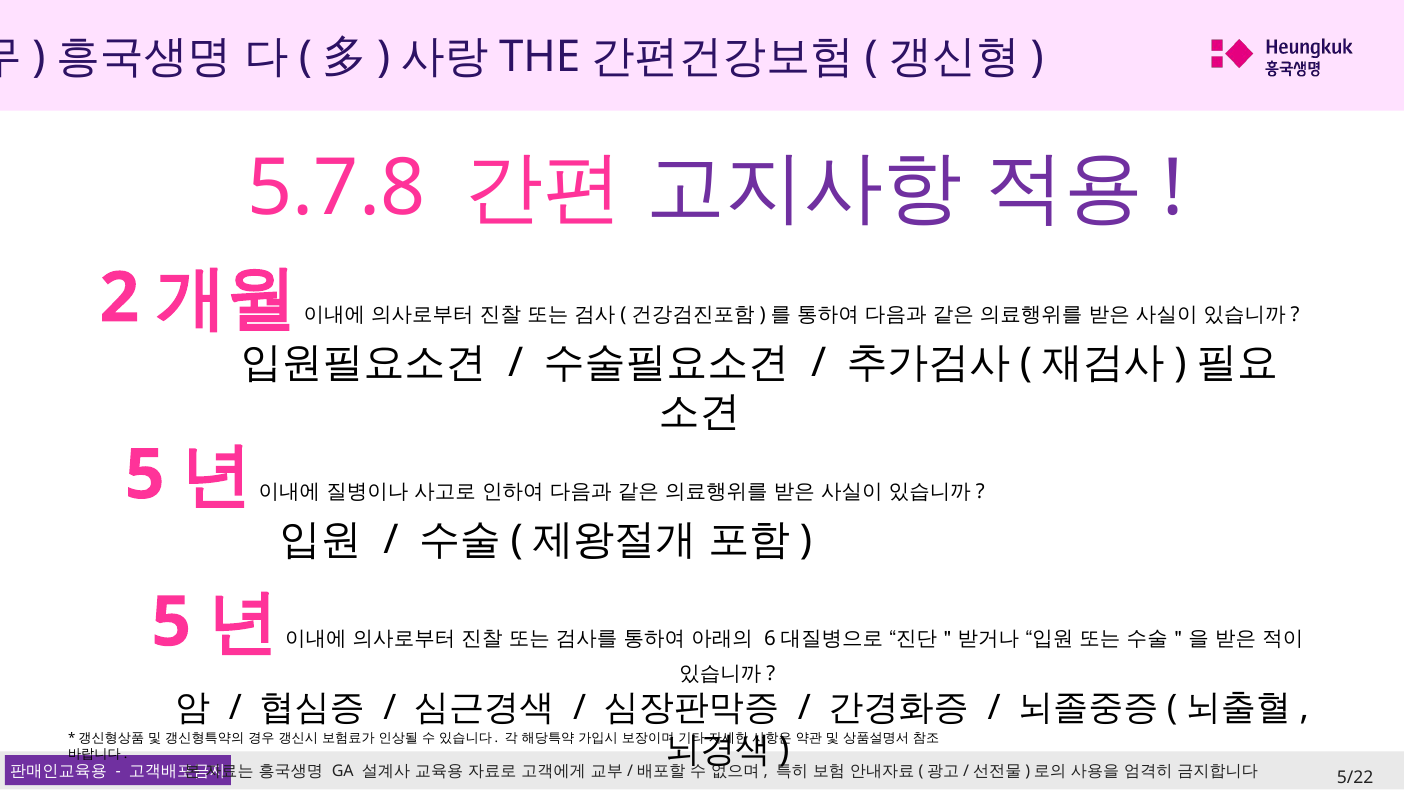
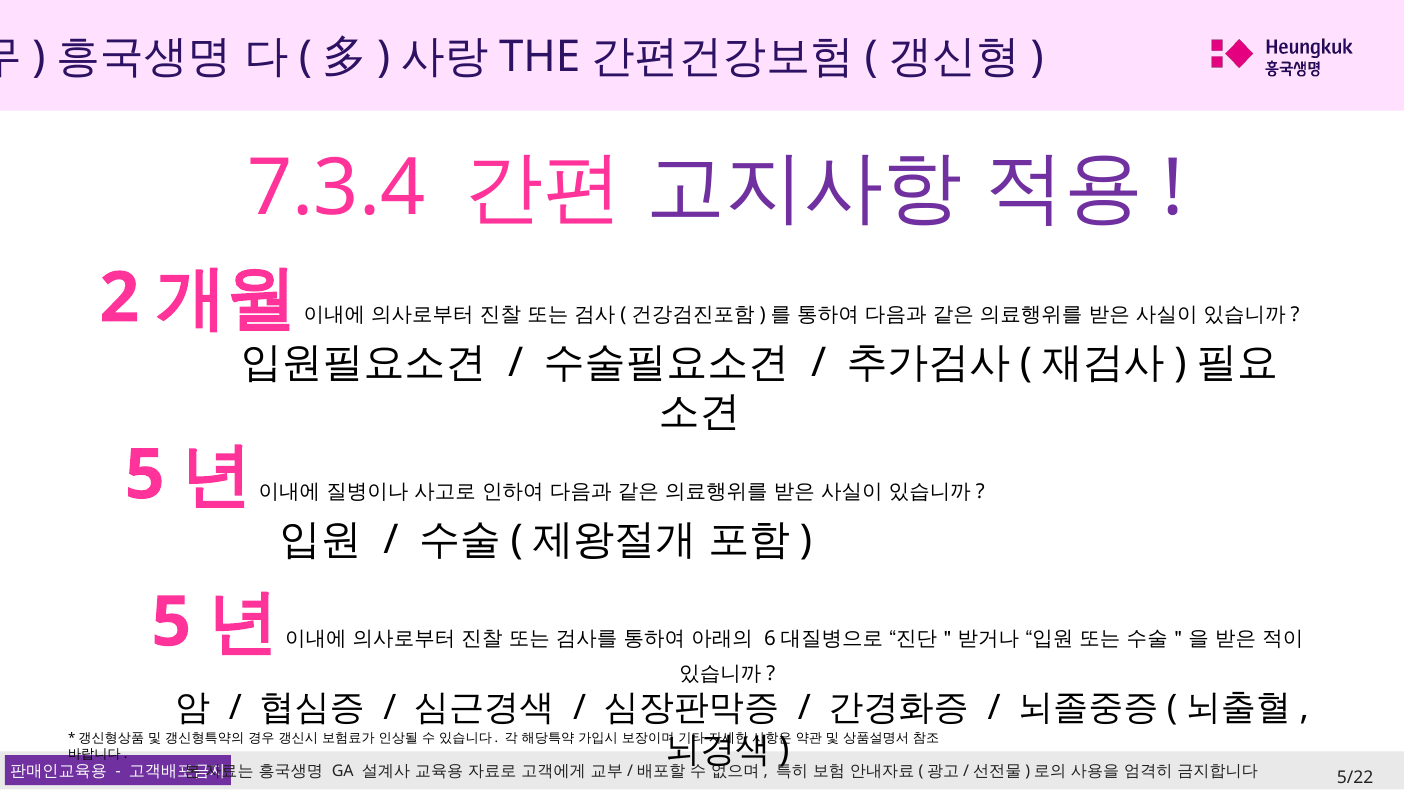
5.7.8: 5.7.8 -> 7.3.4
